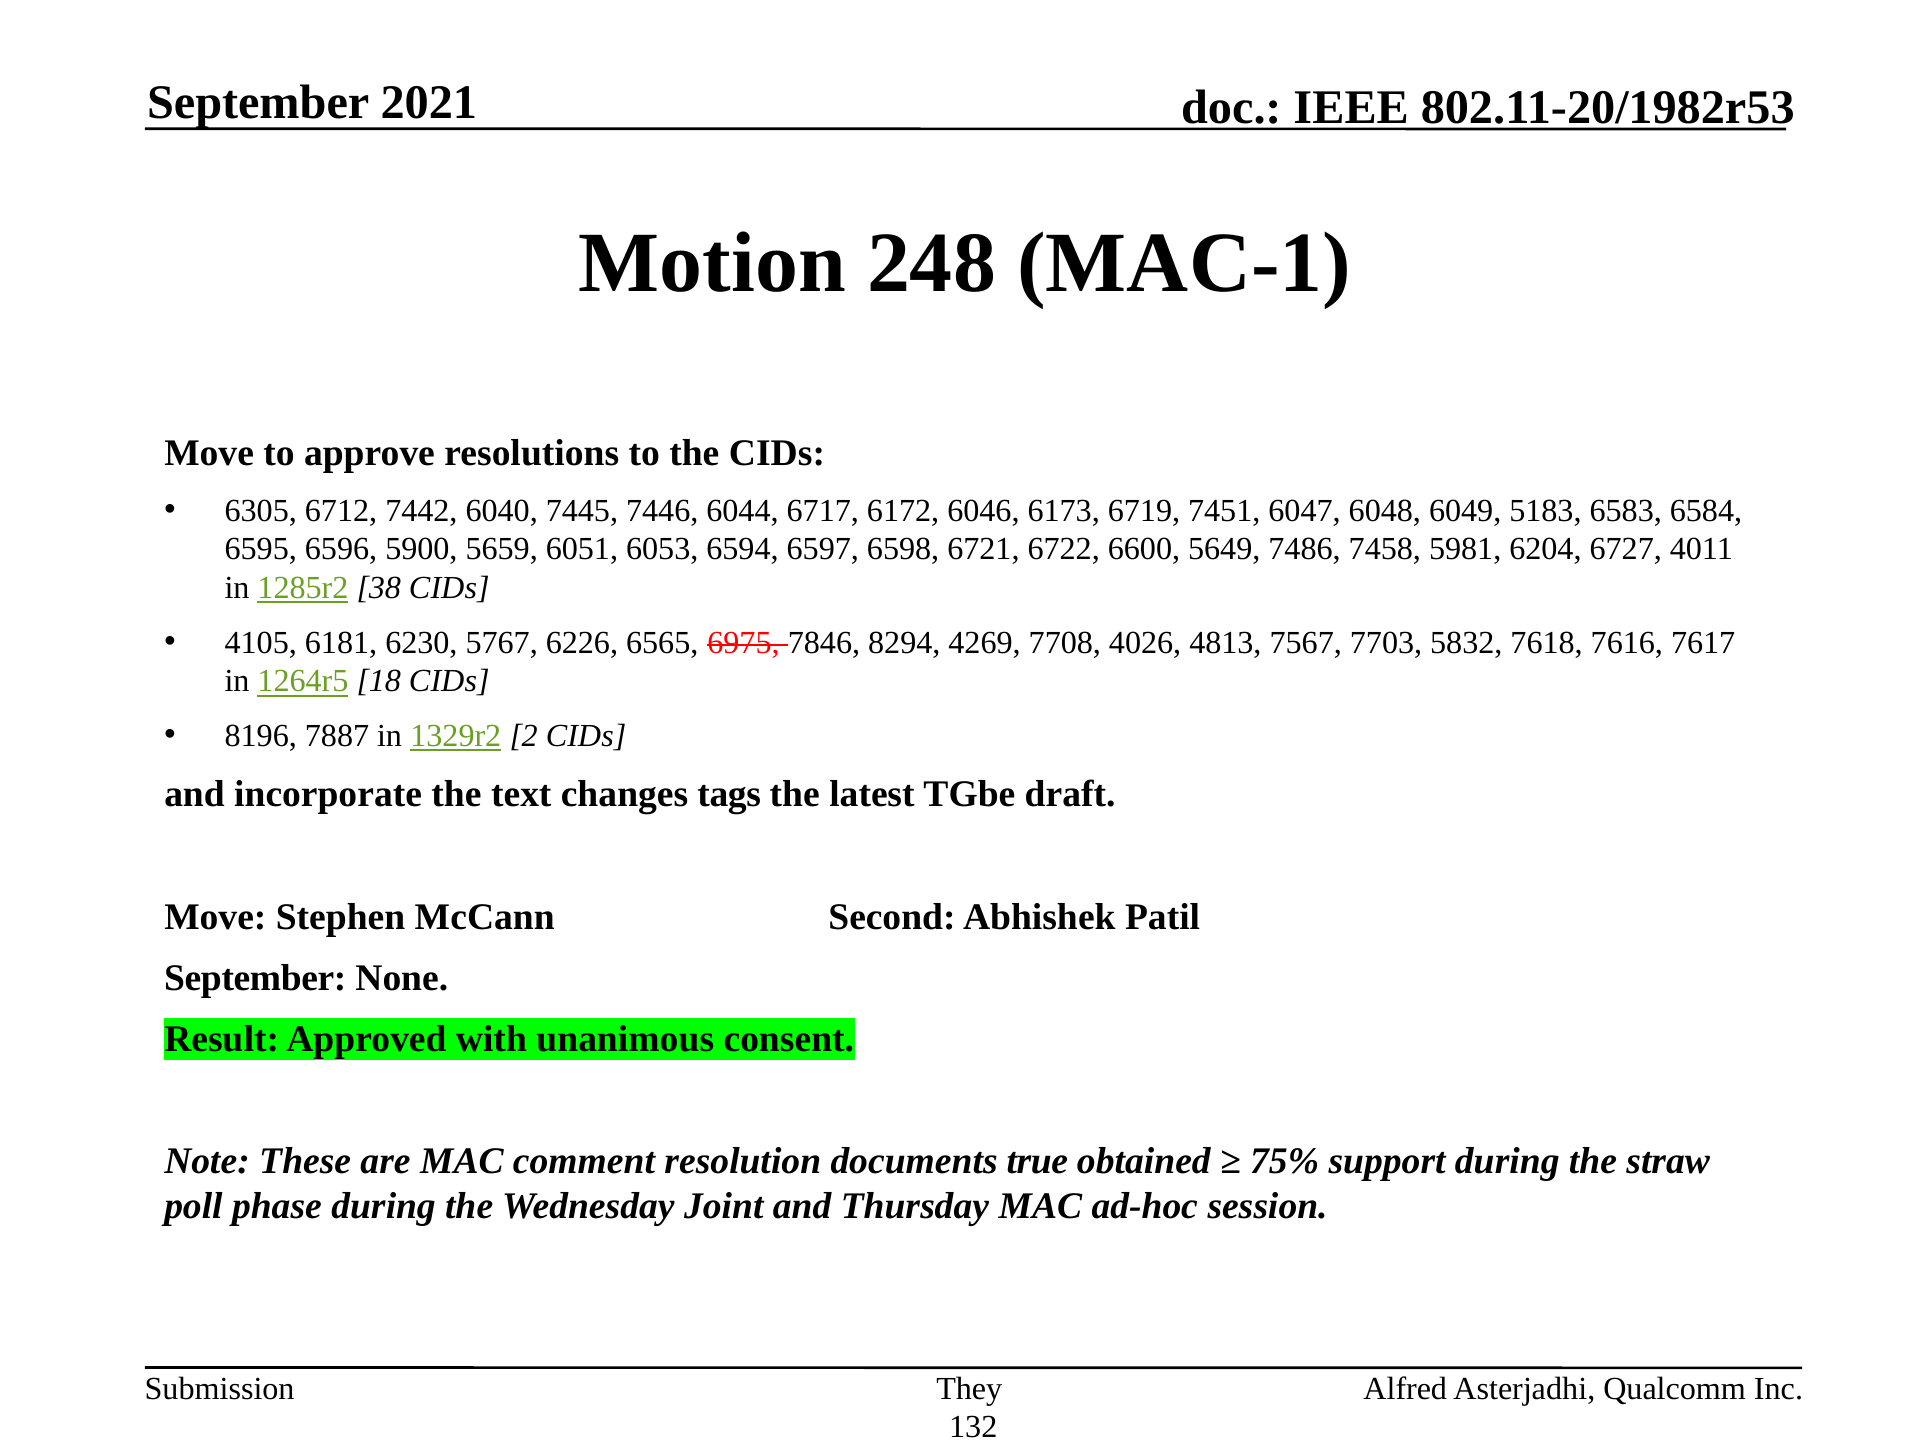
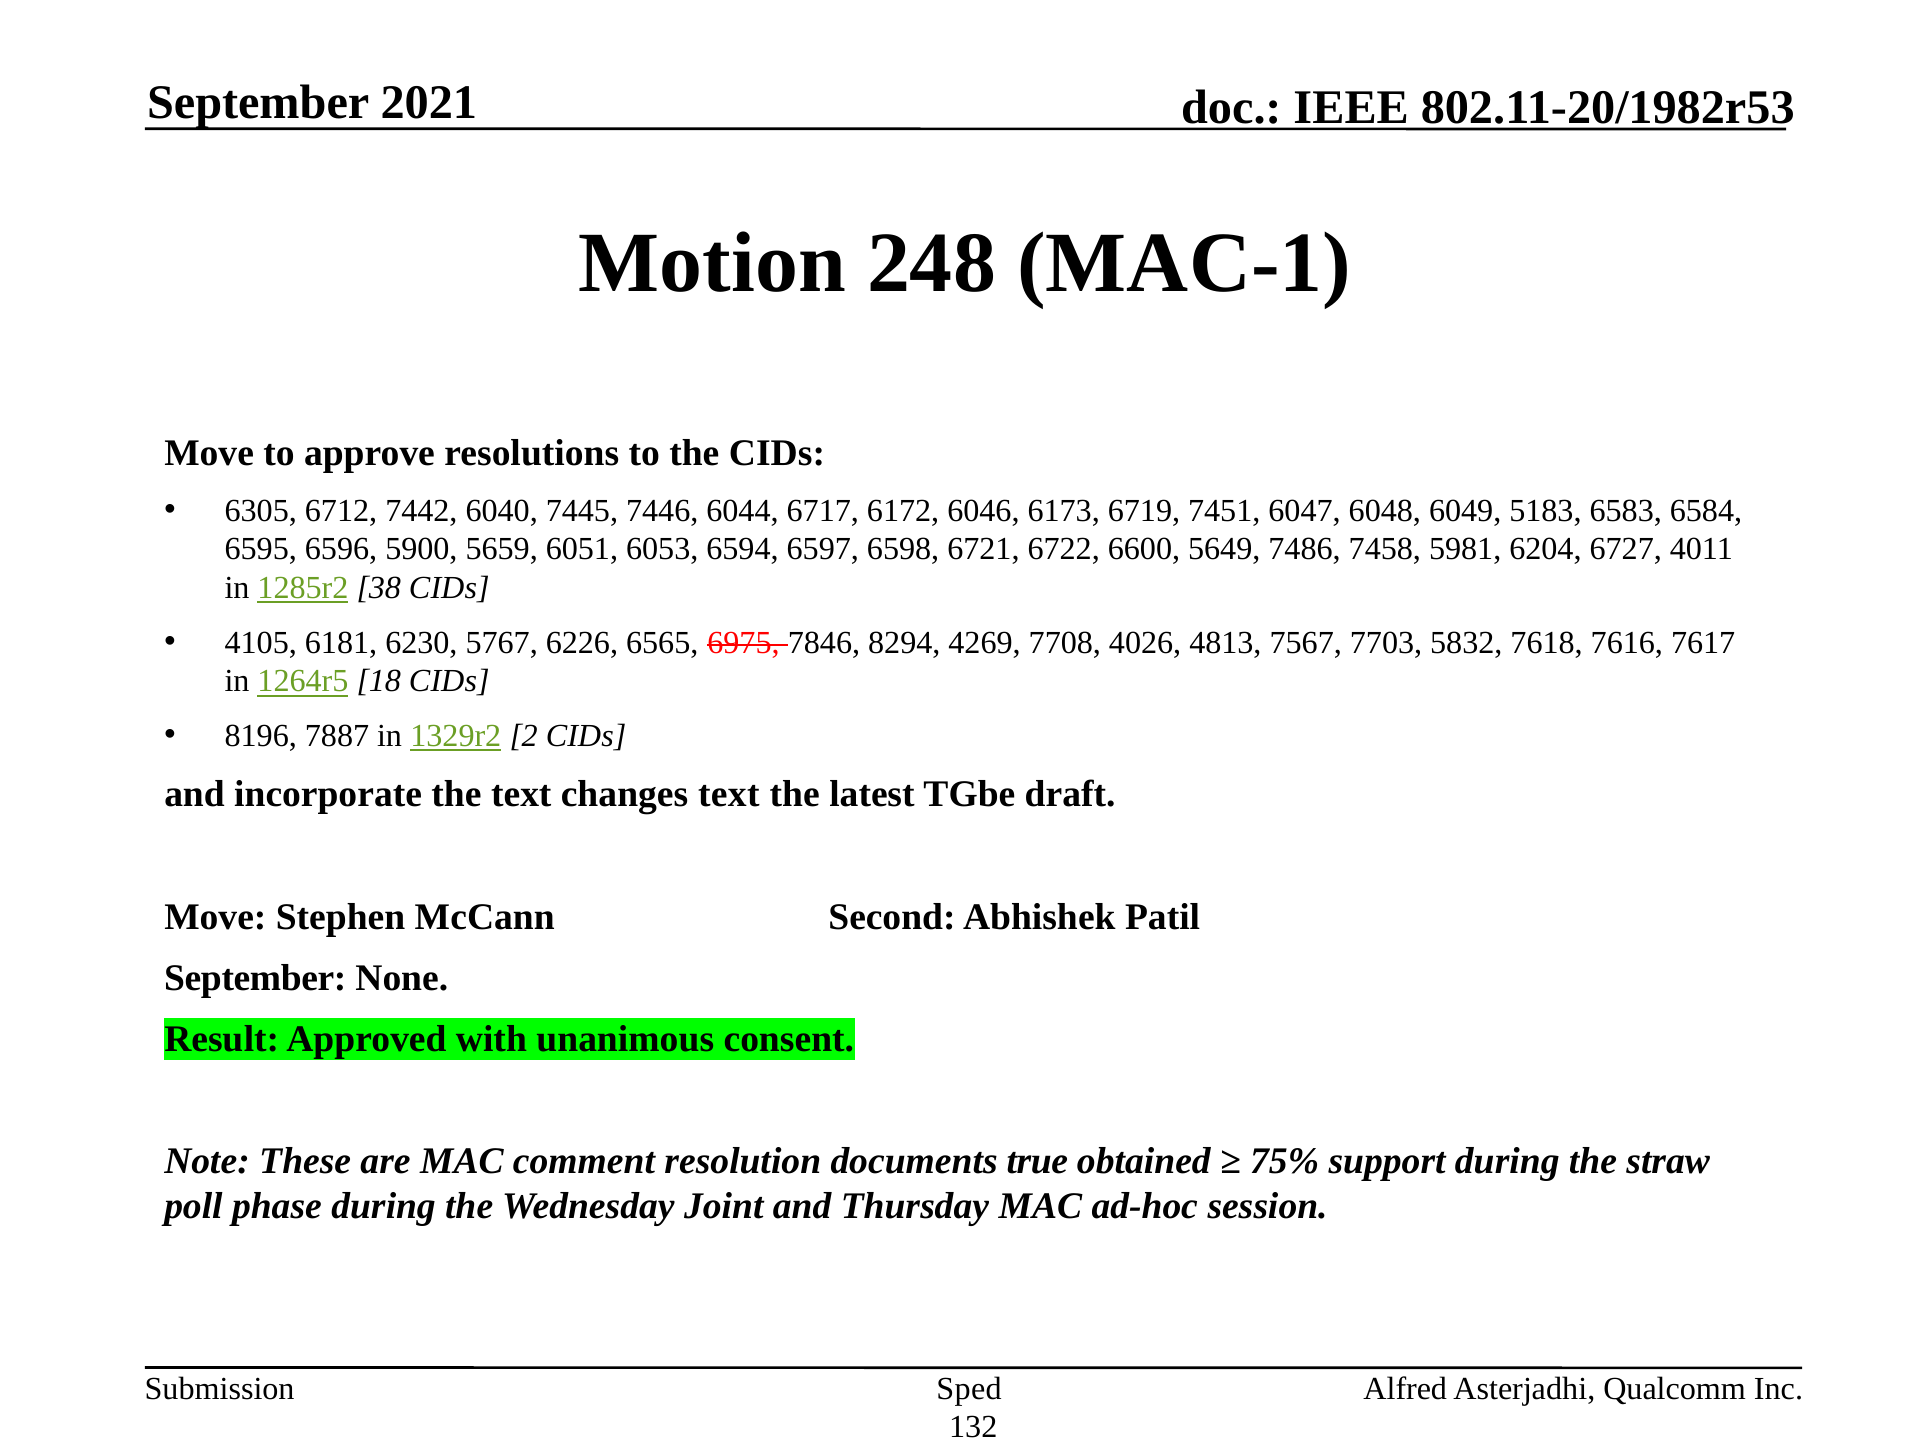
changes tags: tags -> text
They: They -> Sped
